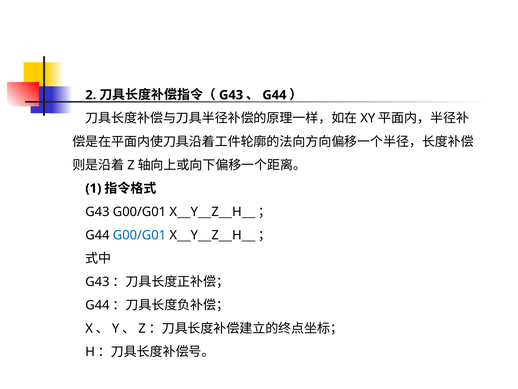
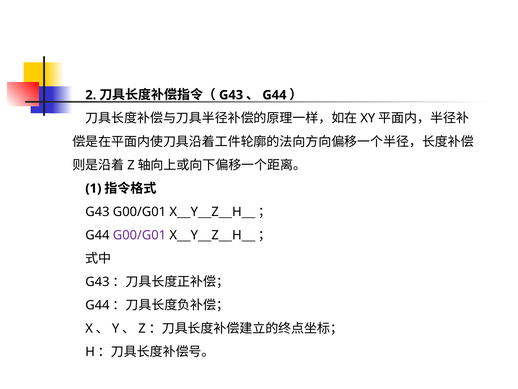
G00/G01 at (139, 235) colour: blue -> purple
